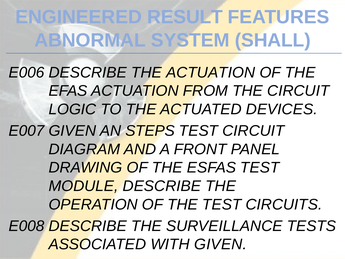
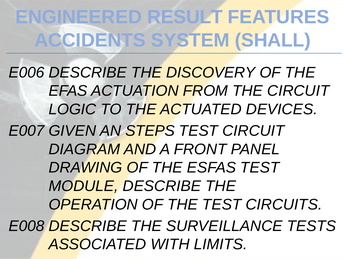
ABNORMAL: ABNORMAL -> ACCIDENTS
THE ACTUATION: ACTUATION -> DISCOVERY
WITH GIVEN: GIVEN -> LIMITS
